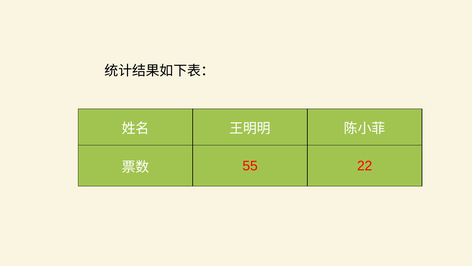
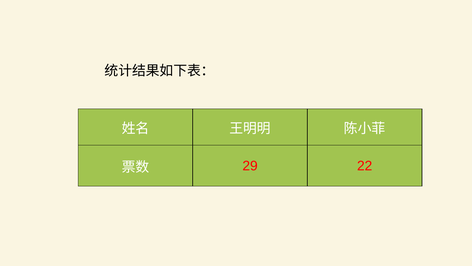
55: 55 -> 29
